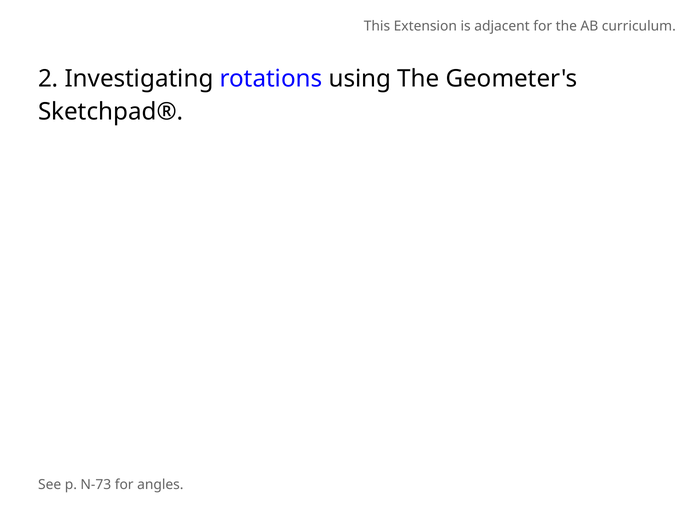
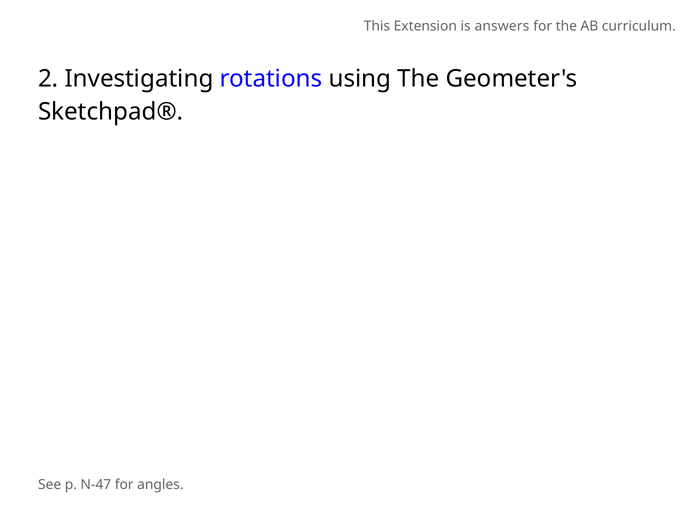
adjacent: adjacent -> answers
N-73: N-73 -> N-47
